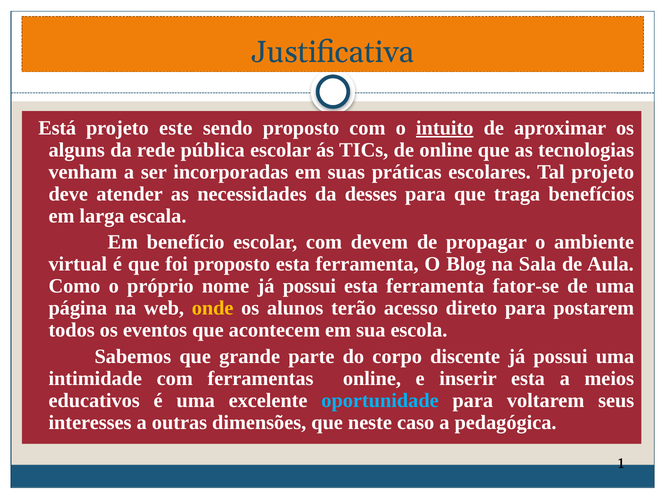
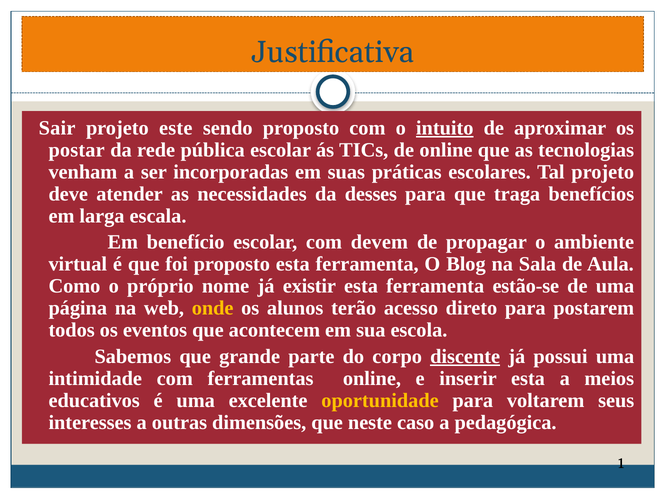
Está: Está -> Sair
alguns: alguns -> postar
nome já possui: possui -> existir
fator-se: fator-se -> estão-se
discente underline: none -> present
oportunidade colour: light blue -> yellow
